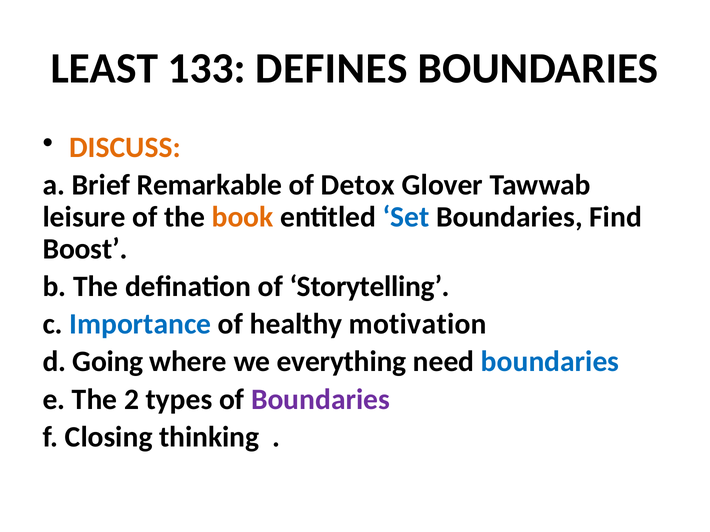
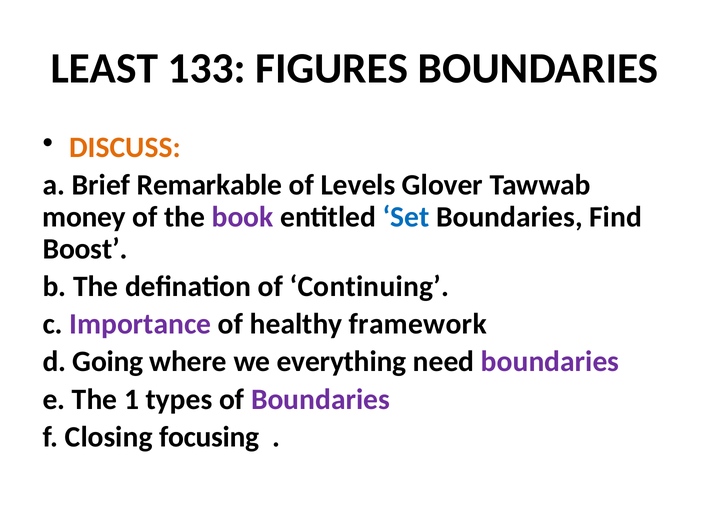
DEFINES: DEFINES -> FIGURES
Detox: Detox -> Levels
leisure: leisure -> money
book colour: orange -> purple
Storytelling: Storytelling -> Continuing
Importance colour: blue -> purple
motivation: motivation -> framework
boundaries at (550, 362) colour: blue -> purple
2: 2 -> 1
thinking: thinking -> focusing
